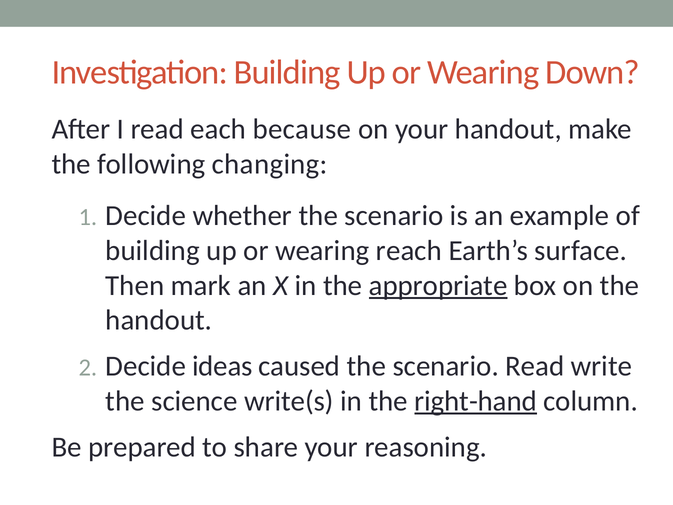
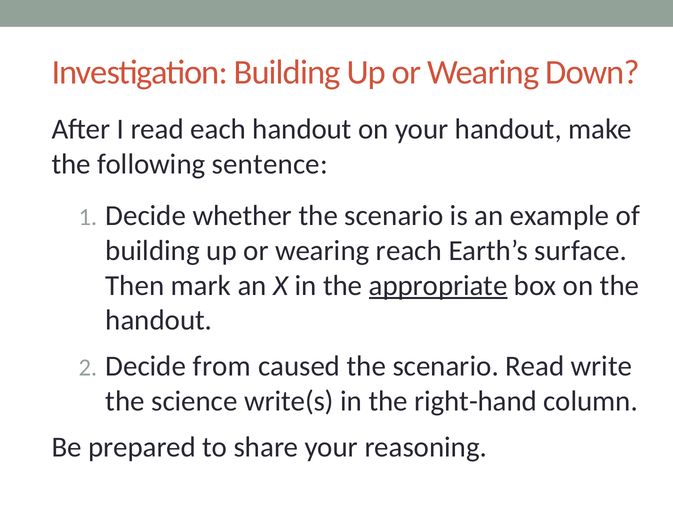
each because: because -> handout
changing: changing -> sentence
ideas: ideas -> from
right-hand underline: present -> none
